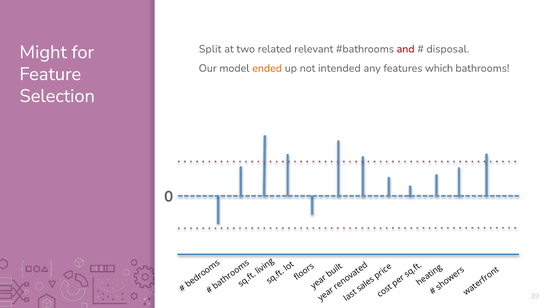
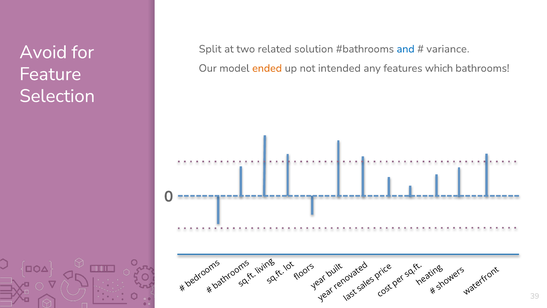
relevant: relevant -> solution
and colour: red -> blue
disposal: disposal -> variance
Might: Might -> Avoid
